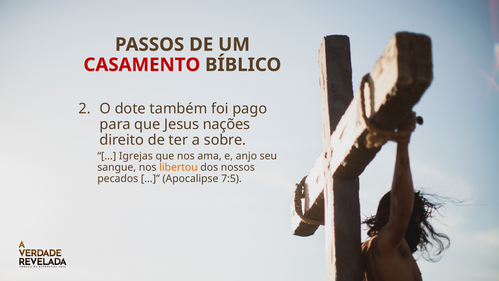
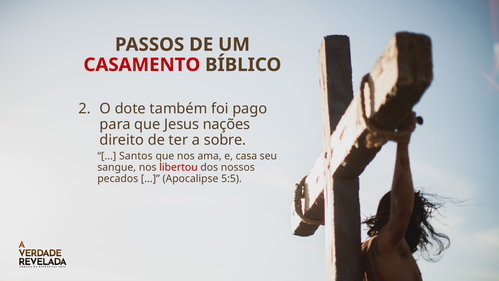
Igrejas: Igrejas -> Santos
anjo: anjo -> casa
libertou colour: orange -> red
7:5: 7:5 -> 5:5
